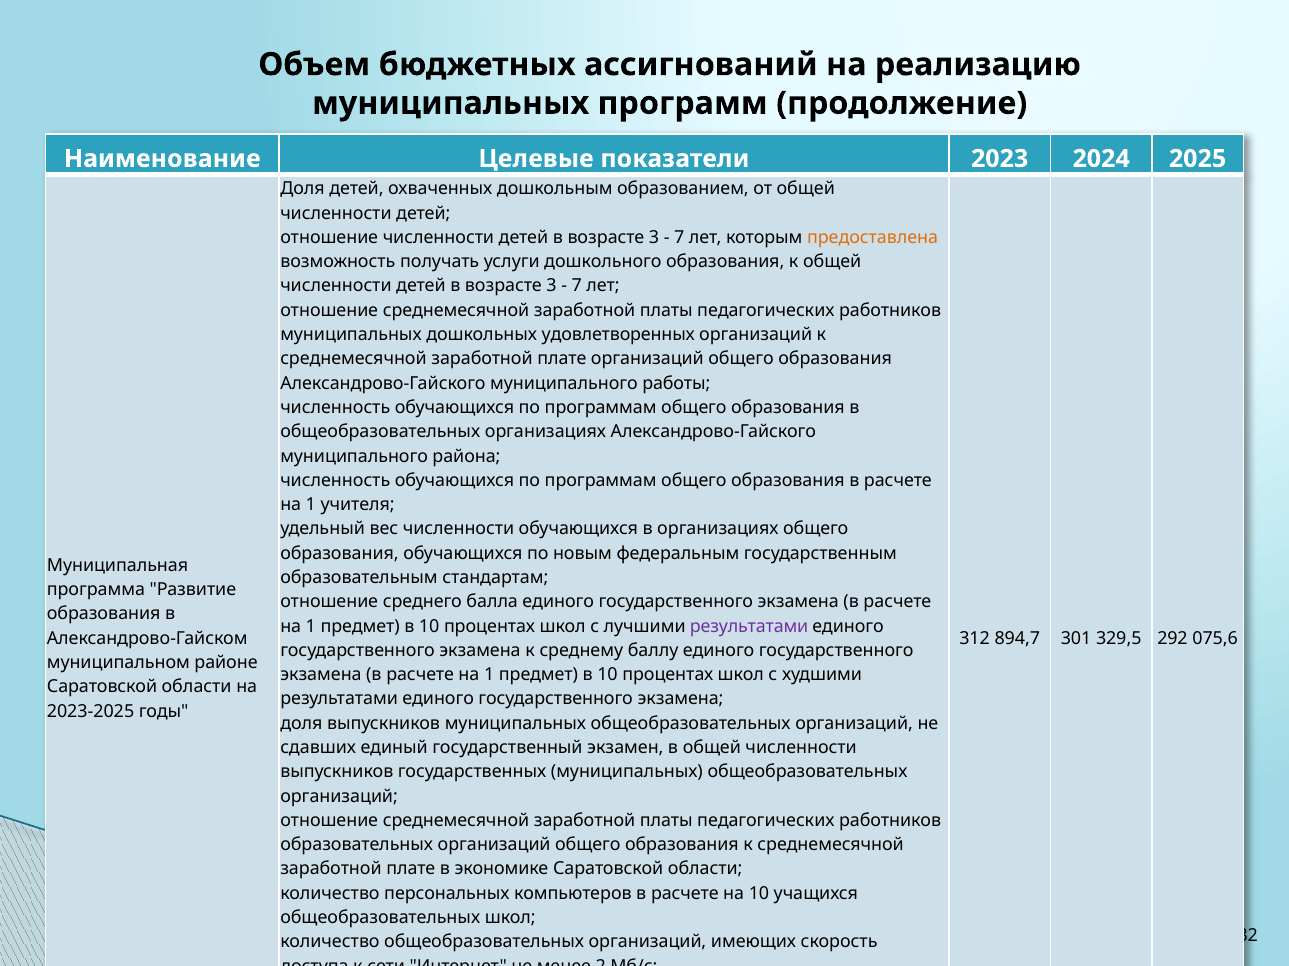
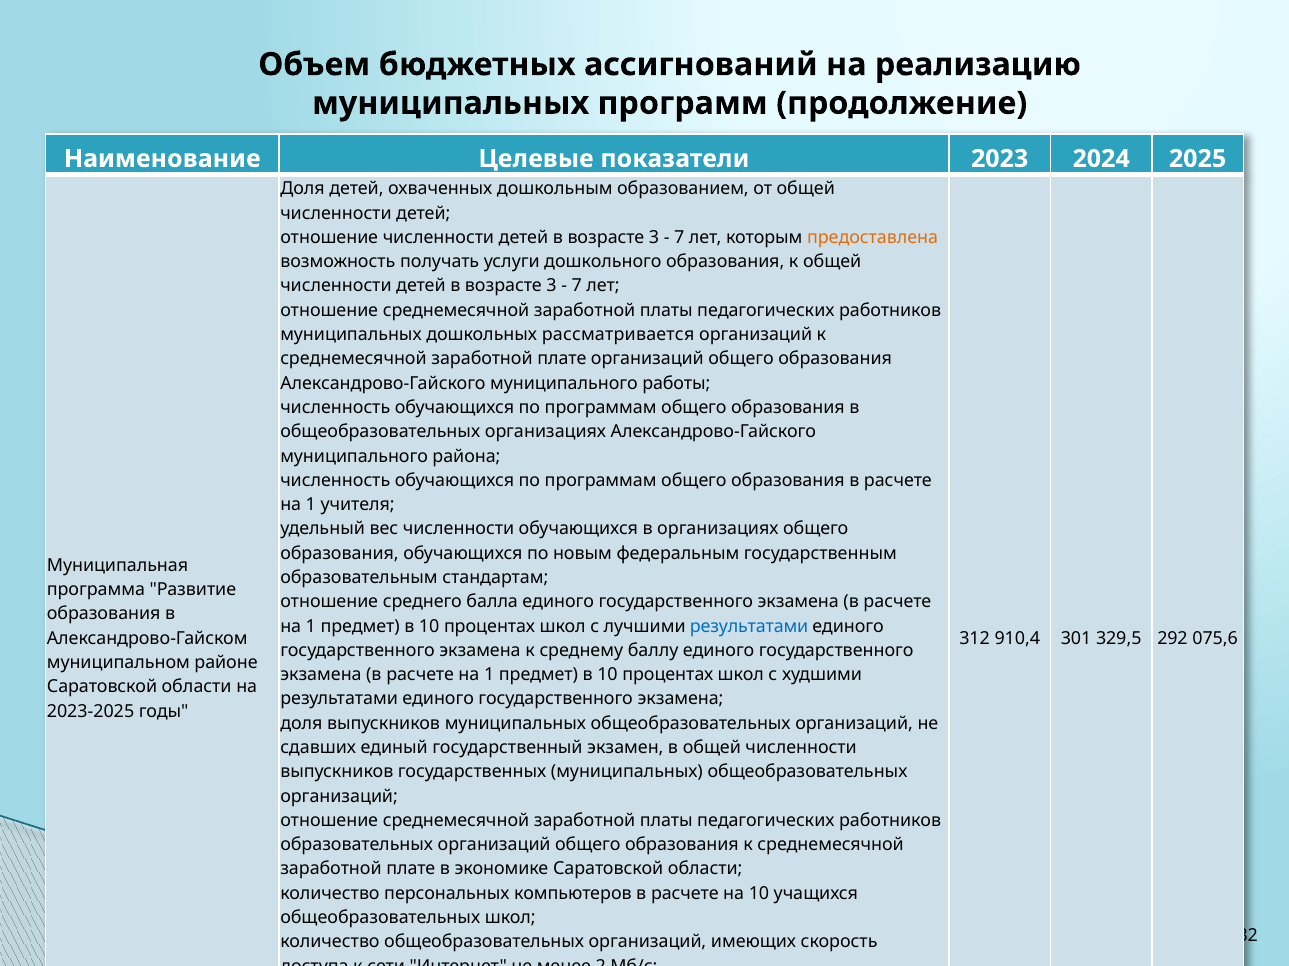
удовлетворенных: удовлетворенных -> рассматривается
результатами at (749, 627) colour: purple -> blue
894,7: 894,7 -> 910,4
